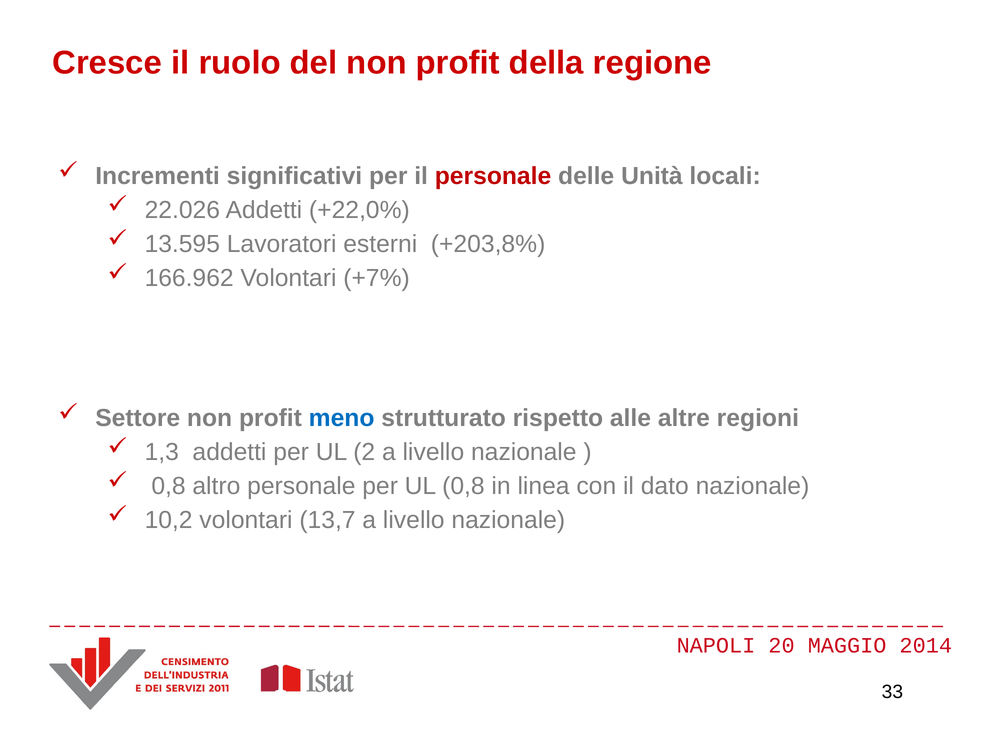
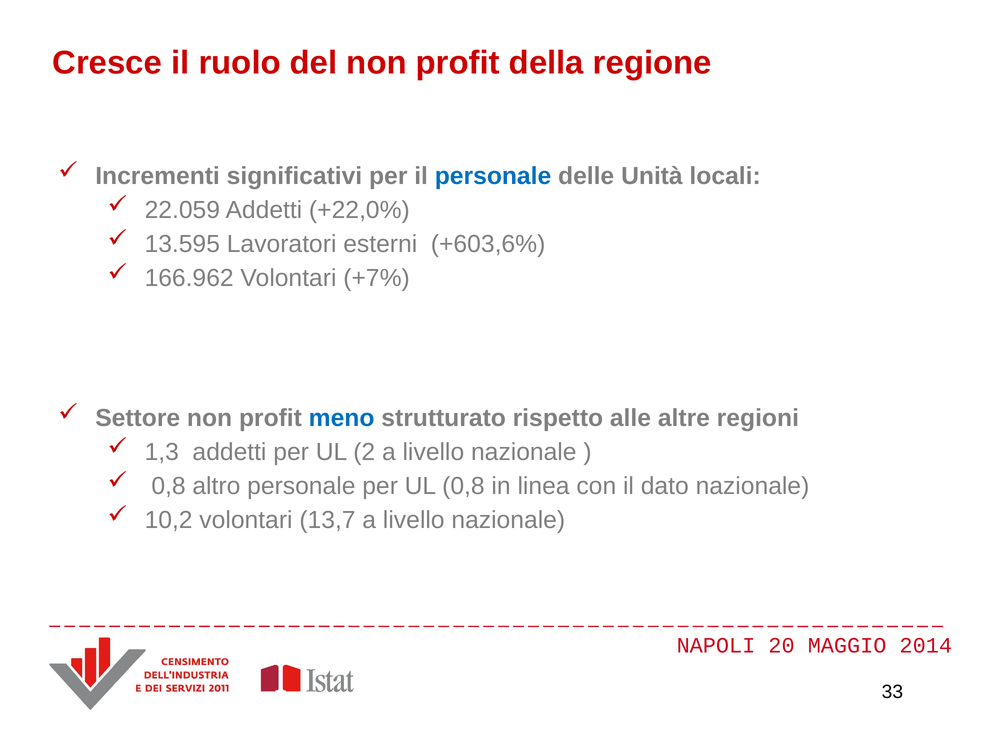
personale at (493, 176) colour: red -> blue
22.026: 22.026 -> 22.059
+203,8%: +203,8% -> +603,6%
